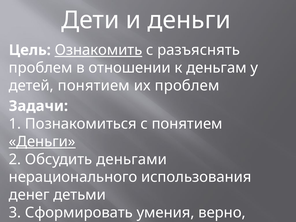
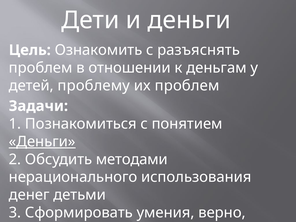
Ознакомить underline: present -> none
детей понятием: понятием -> проблему
Обсудить деньгами: деньгами -> методами
